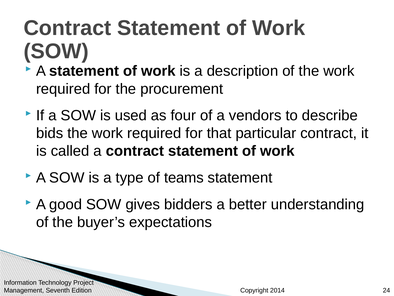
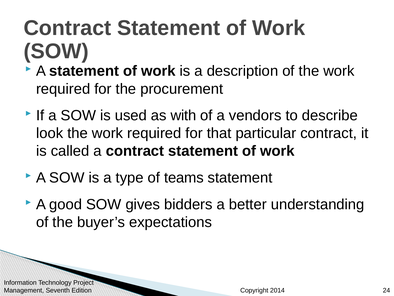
four: four -> with
bids: bids -> look
